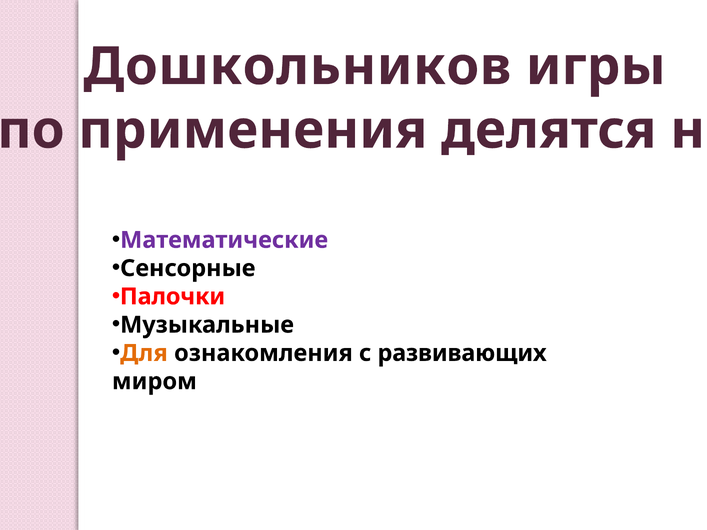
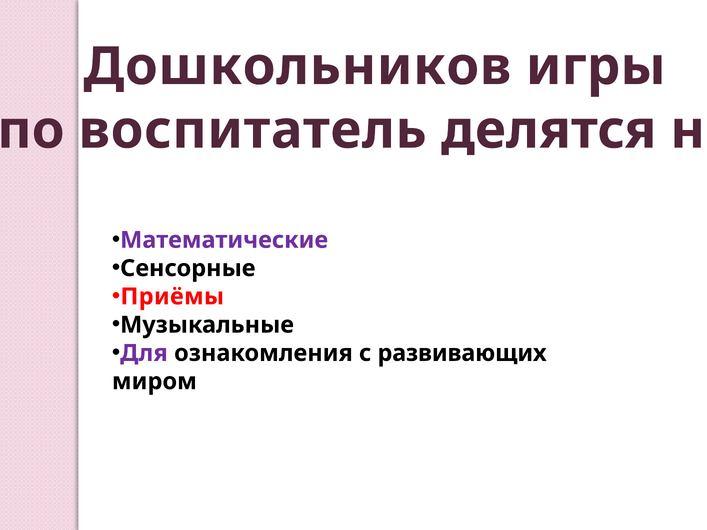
применения: применения -> воспитатель
Палочки: Палочки -> Приёмы
Для colour: orange -> purple
